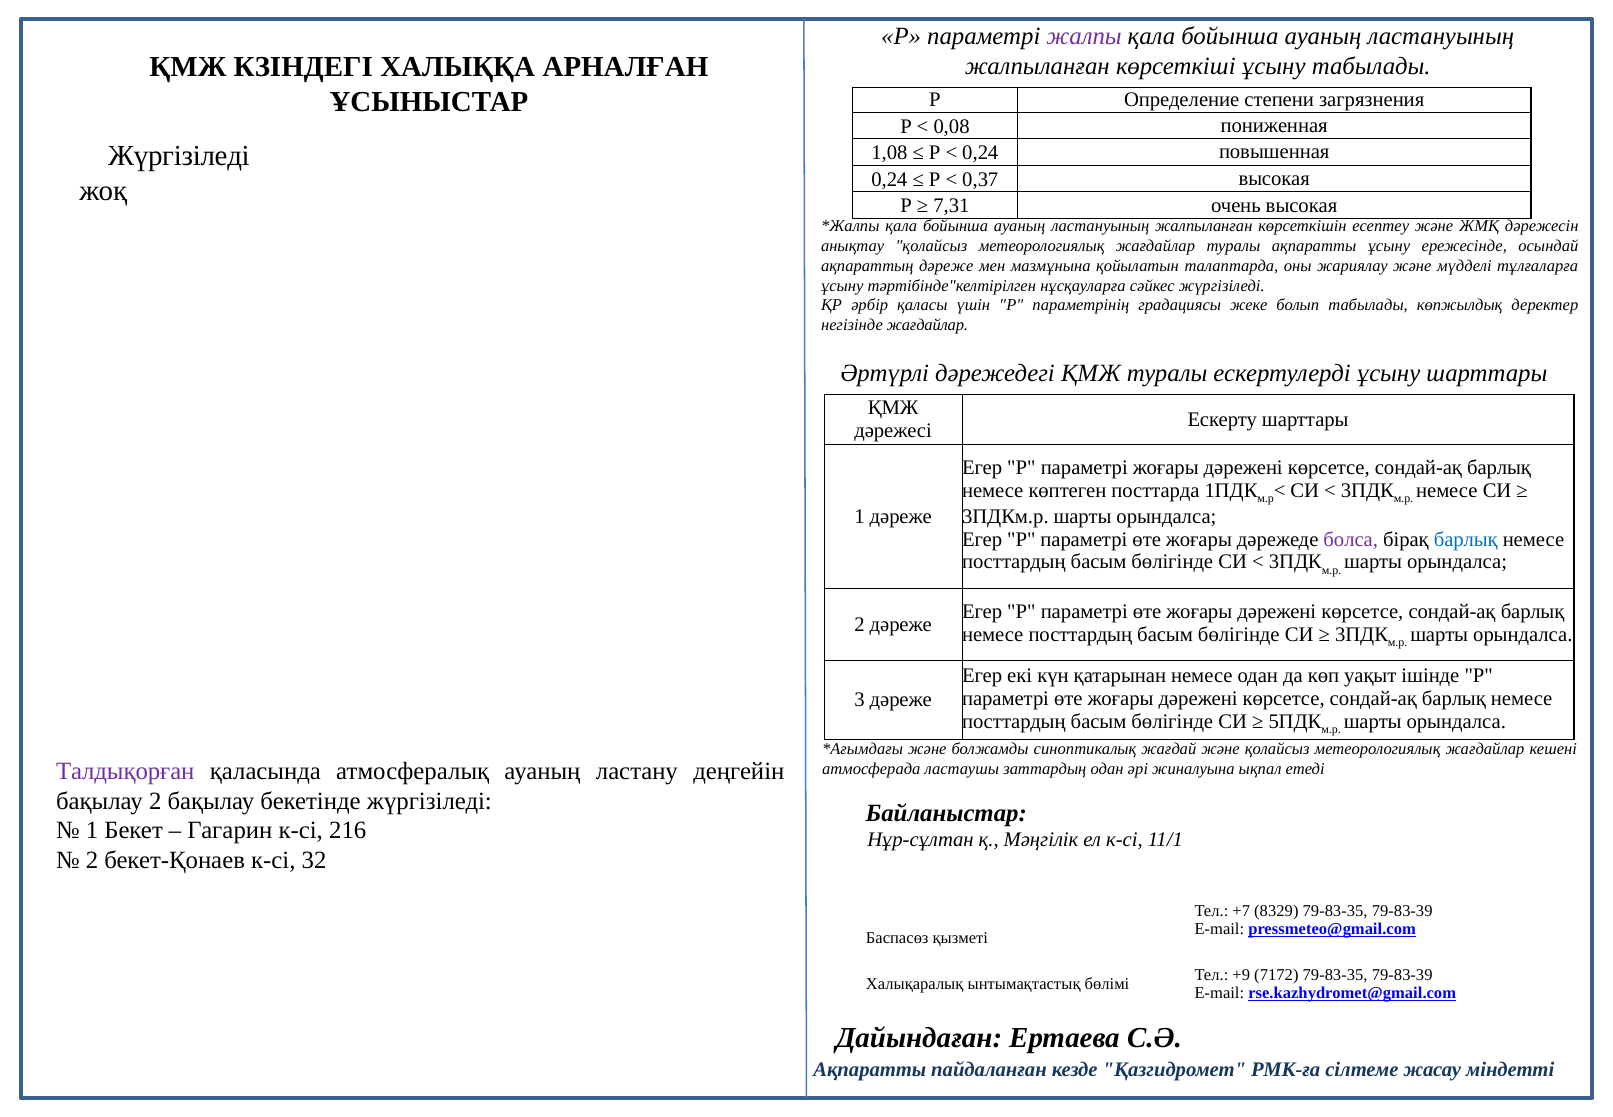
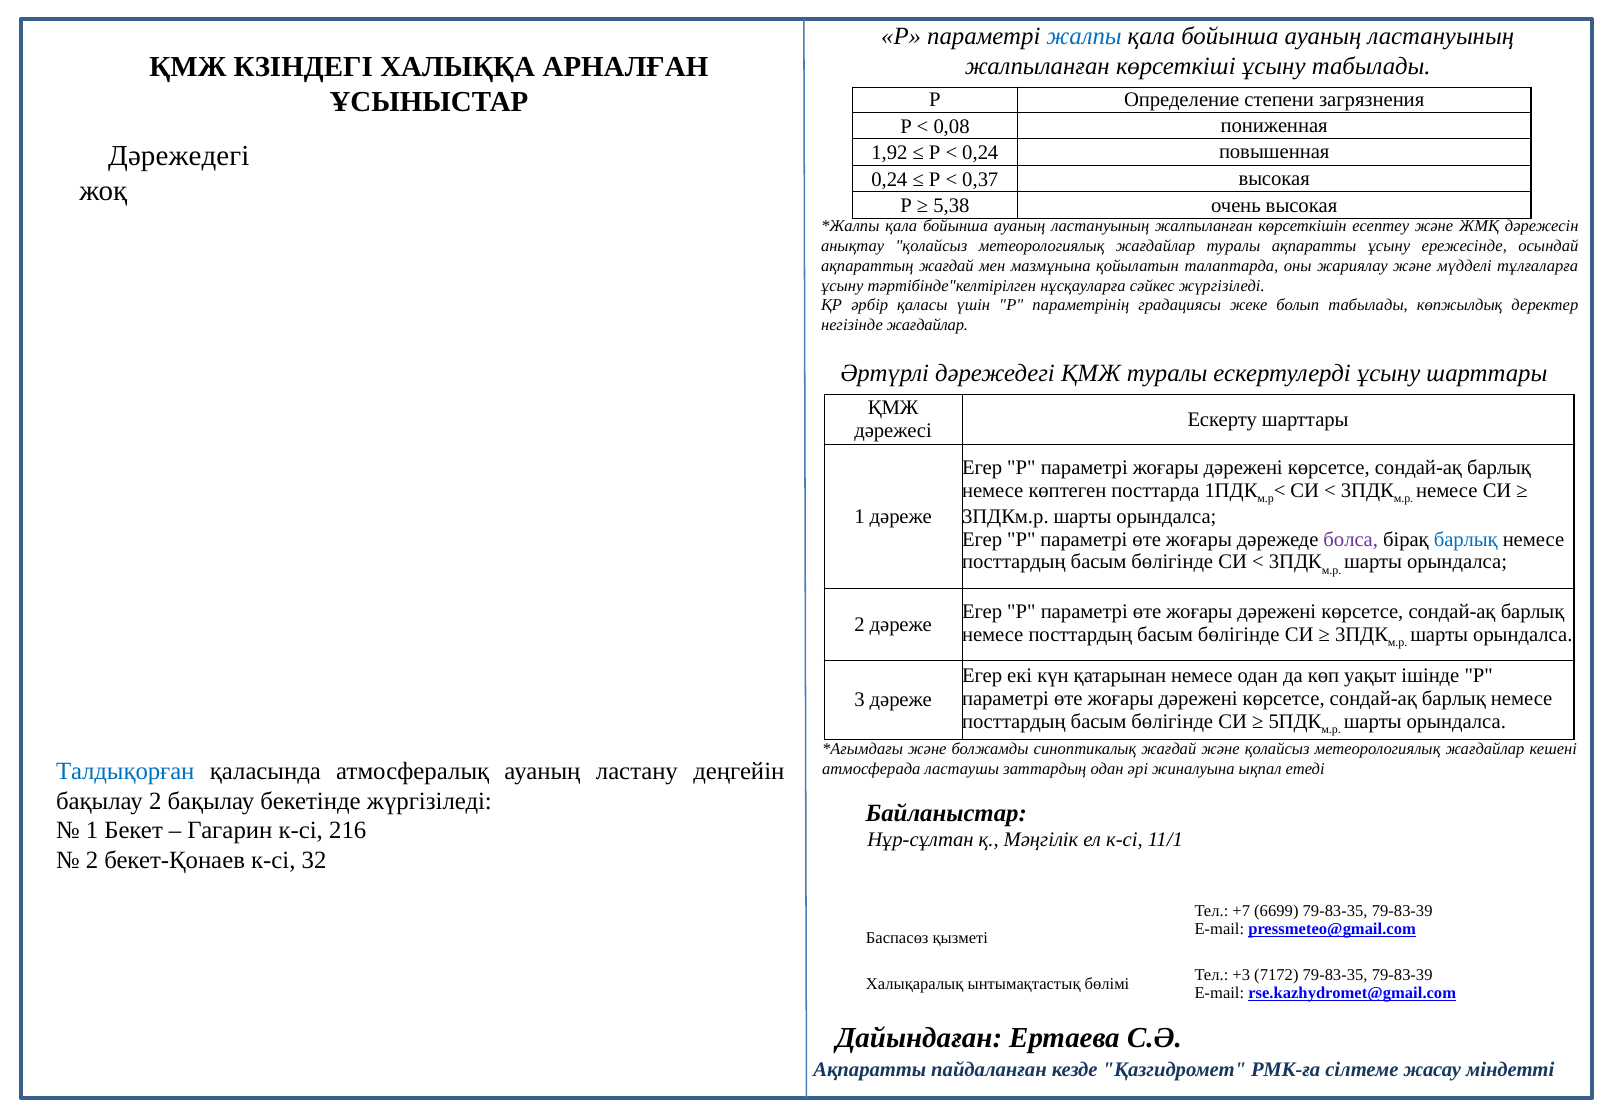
жалпы colour: purple -> blue
Жүргізіледі at (179, 156): Жүргізіледі -> Дәрежедегі
1,08: 1,08 -> 1,92
7,31: 7,31 -> 5,38
ақпараттың дәреже: дәреже -> жағдай
Талдықорған colour: purple -> blue
8329: 8329 -> 6699
+9: +9 -> +3
